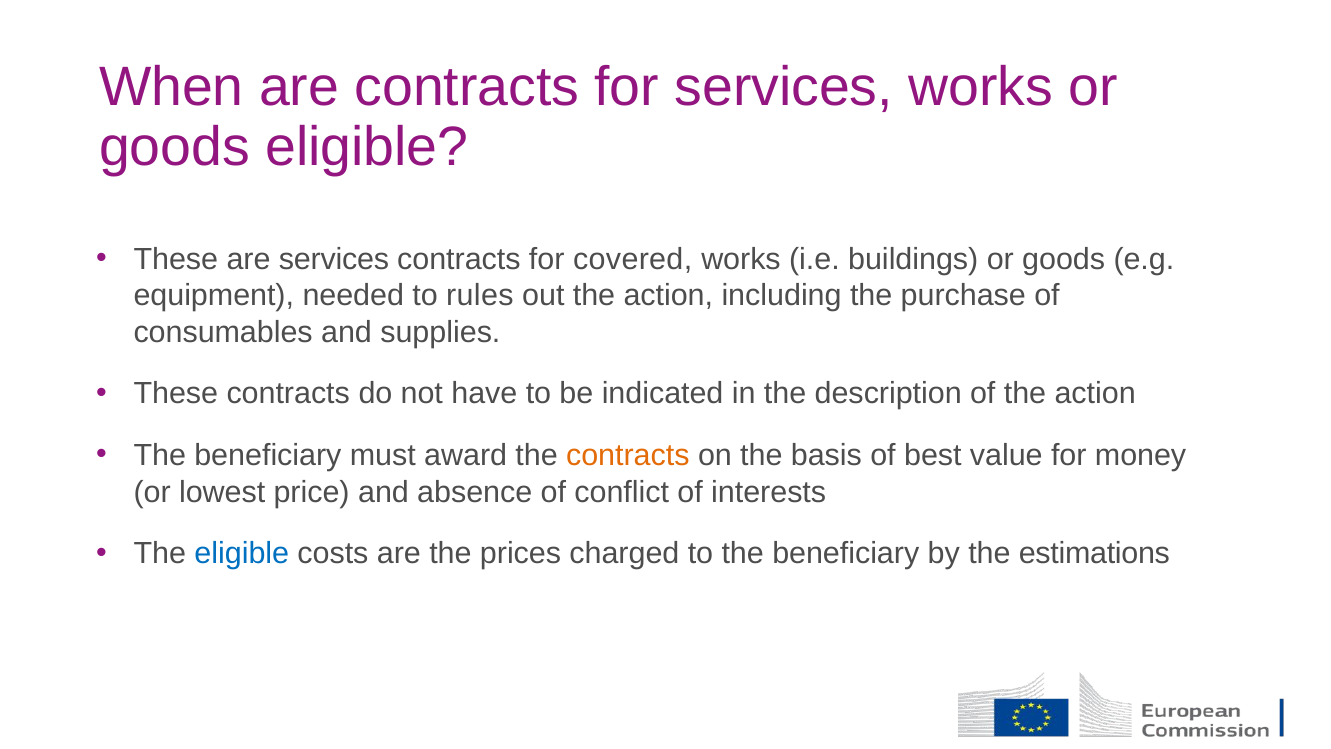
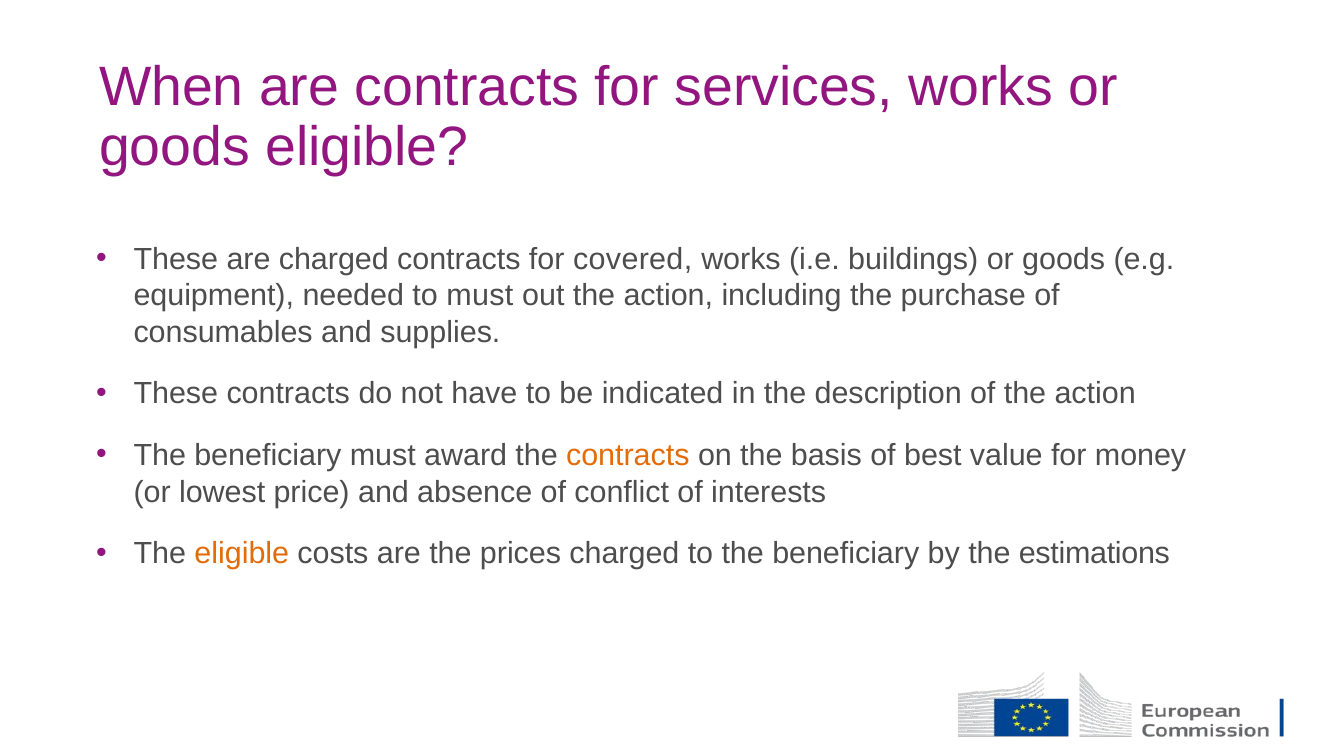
are services: services -> charged
to rules: rules -> must
eligible at (242, 553) colour: blue -> orange
